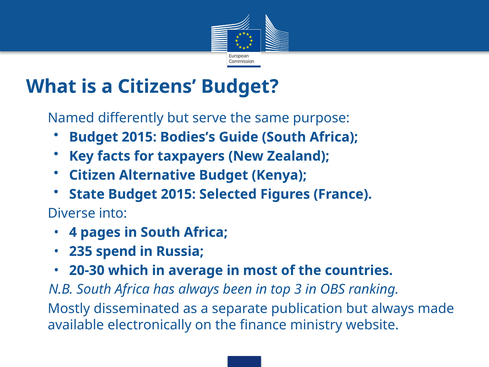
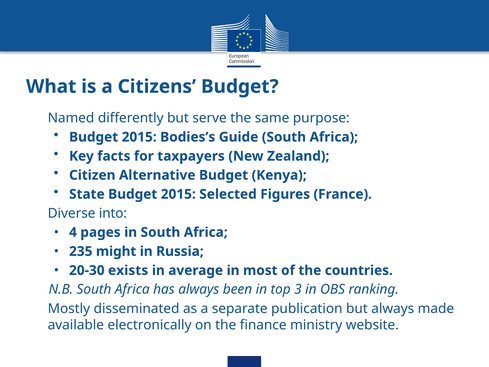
spend: spend -> might
which: which -> exists
